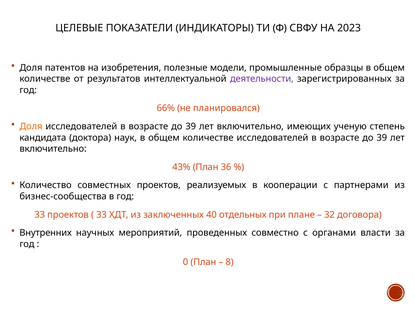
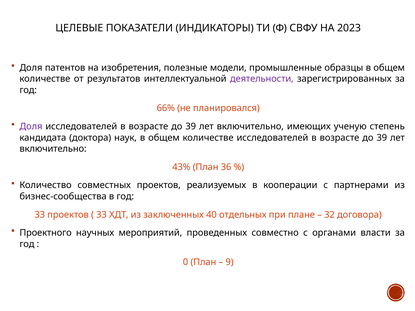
Доля at (31, 127) colour: orange -> purple
Внутренних: Внутренних -> Проектного
8: 8 -> 9
